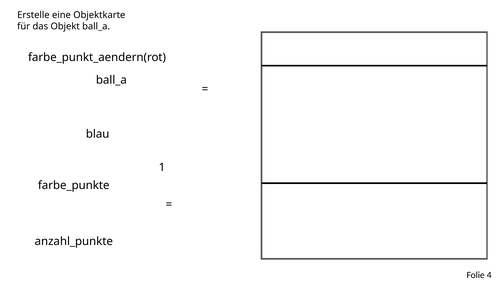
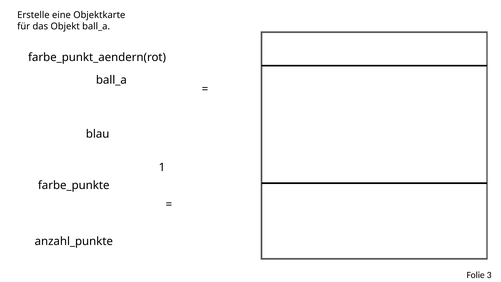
4: 4 -> 3
